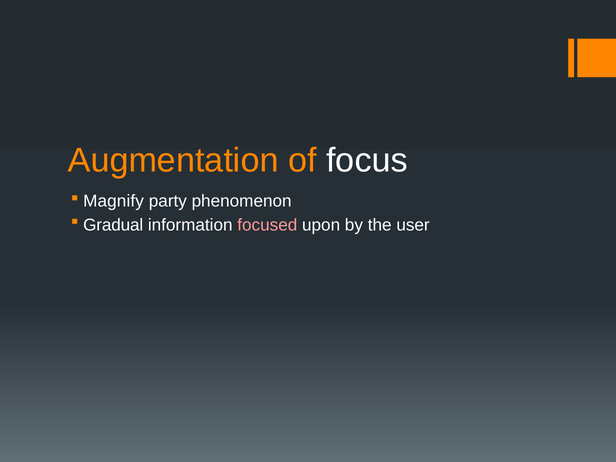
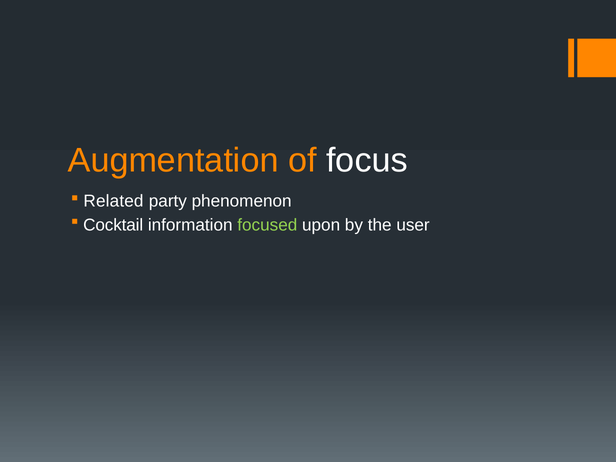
Magnify: Magnify -> Related
Gradual: Gradual -> Cocktail
focused colour: pink -> light green
